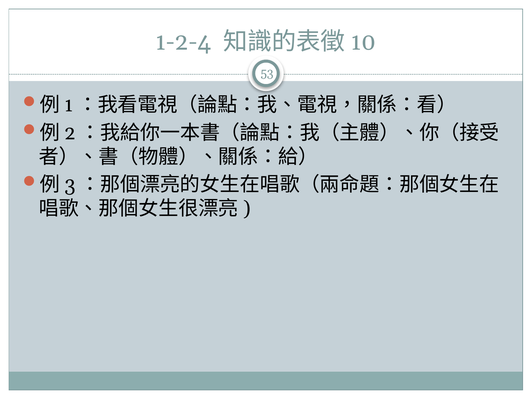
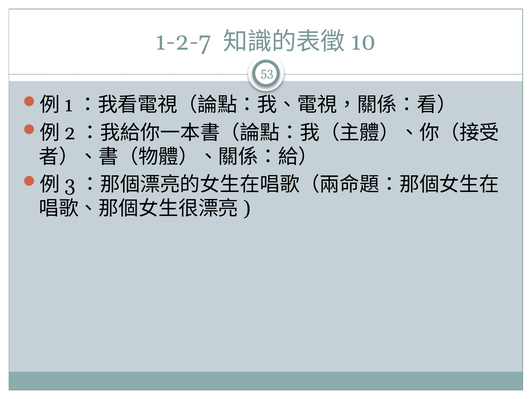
1-2-4: 1-2-4 -> 1-2-7
